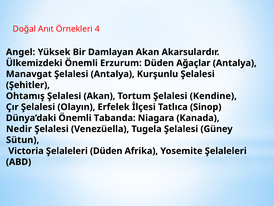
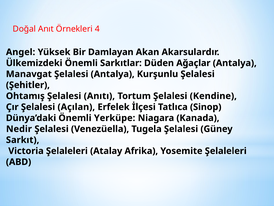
Erzurum: Erzurum -> Sarkıtlar
Şelalesi Akan: Akan -> Anıtı
Olayın: Olayın -> Açılan
Tabanda: Tabanda -> Yerküpe
Sütun: Sütun -> Sarkıt
Şelaleleri Düden: Düden -> Atalay
